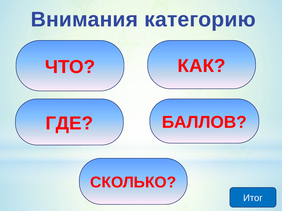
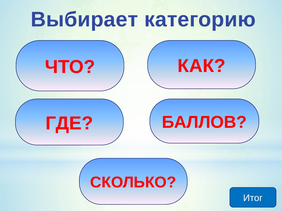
Внимания: Внимания -> Выбирает
